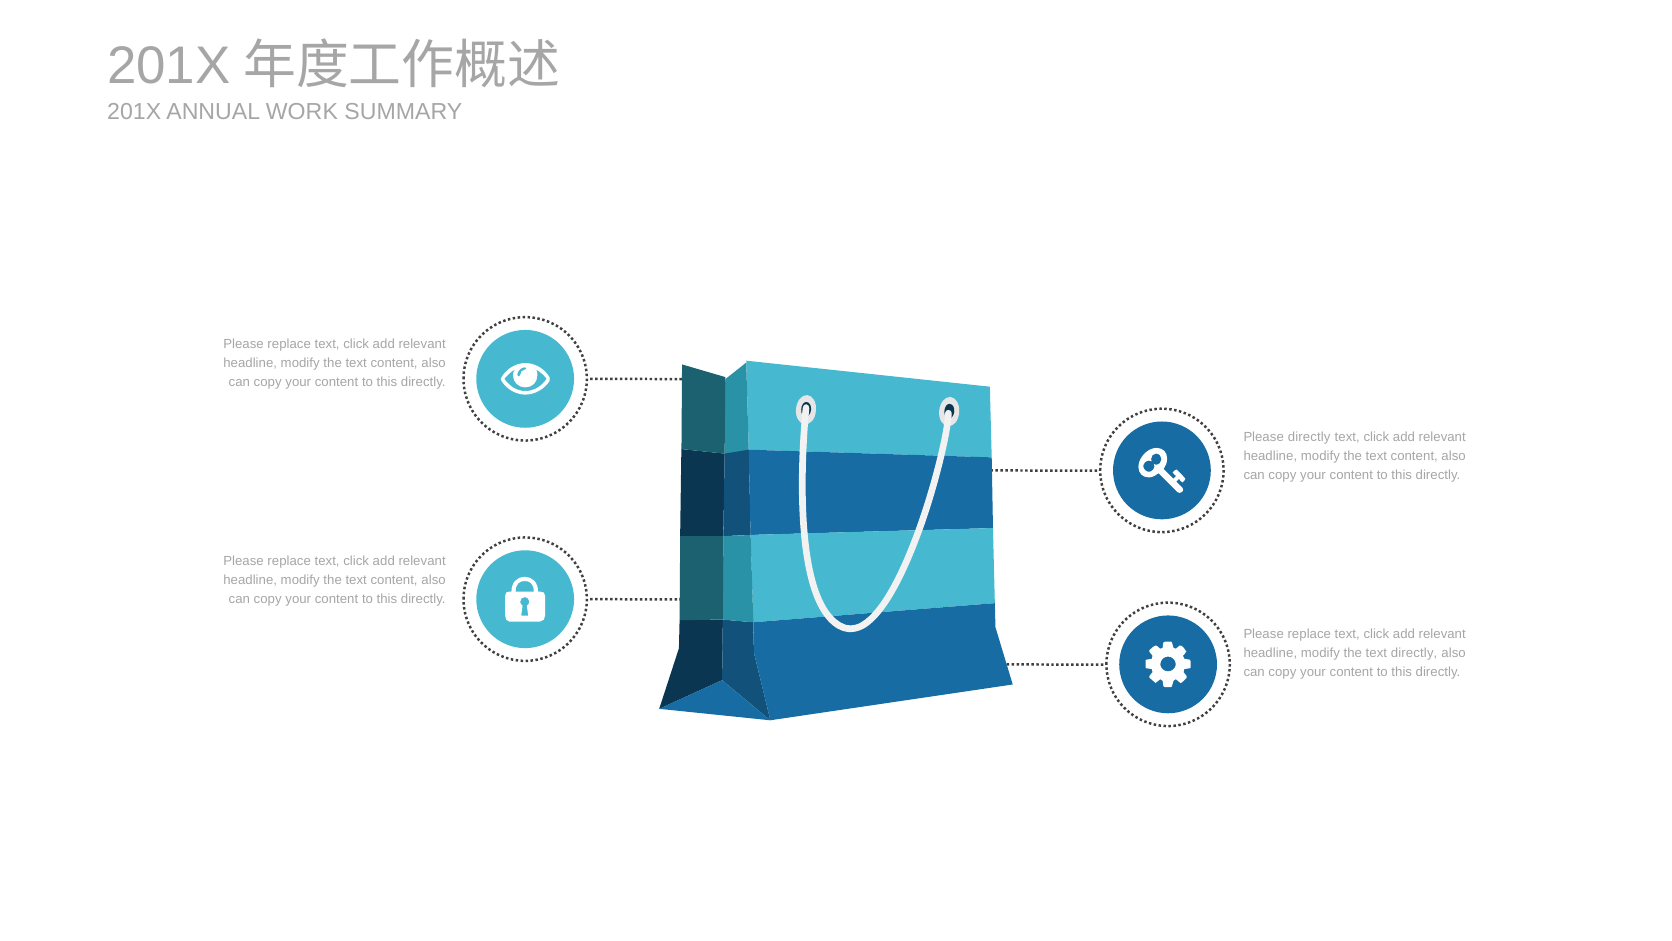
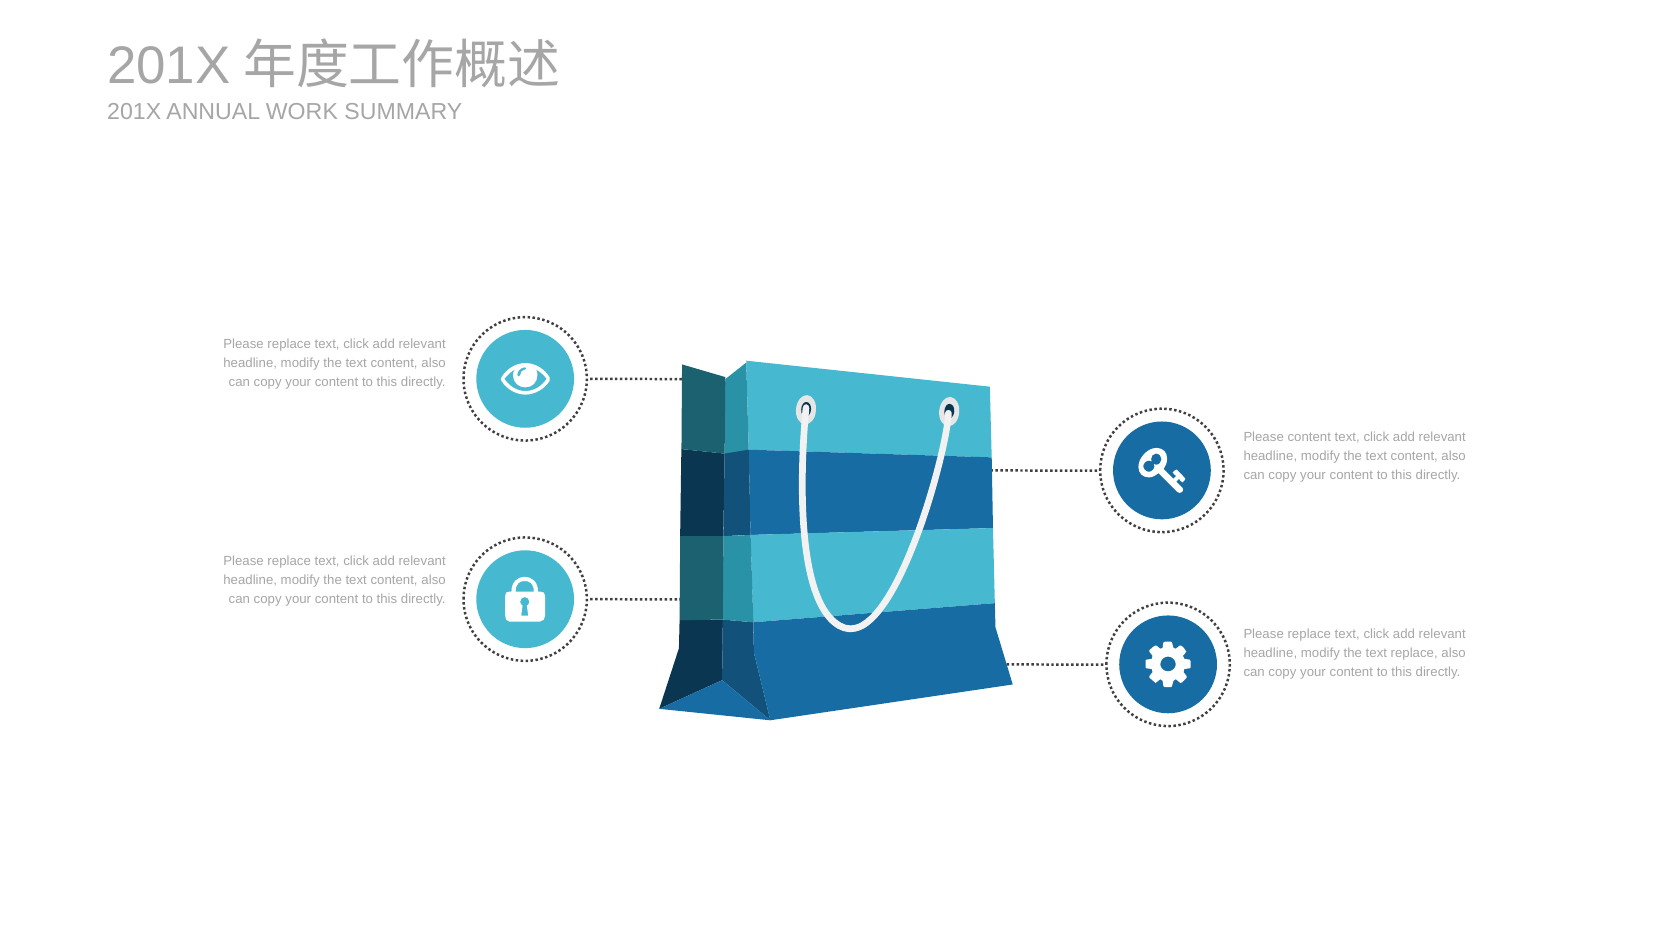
Please directly: directly -> content
text directly: directly -> replace
